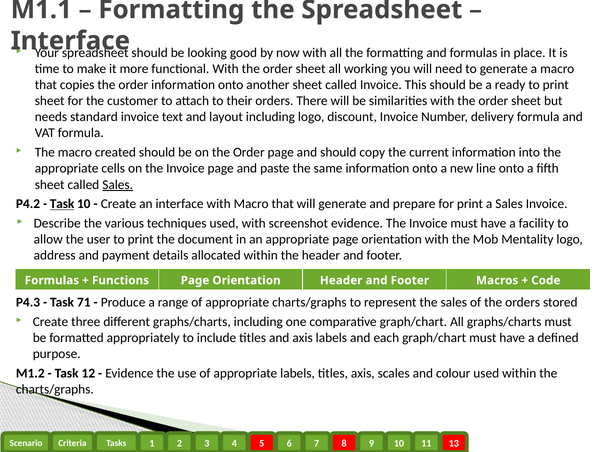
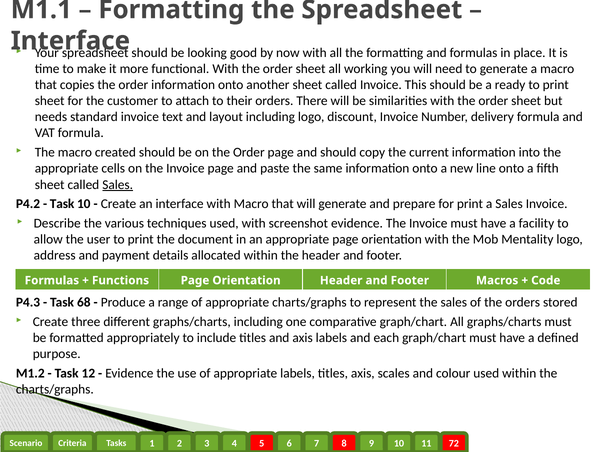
Task at (62, 204) underline: present -> none
71: 71 -> 68
13: 13 -> 72
